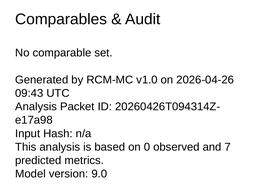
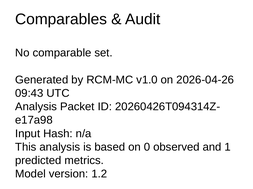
7: 7 -> 1
9.0: 9.0 -> 1.2
